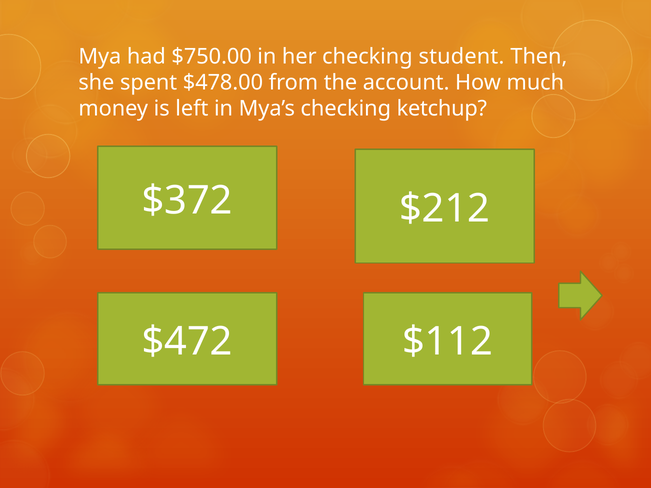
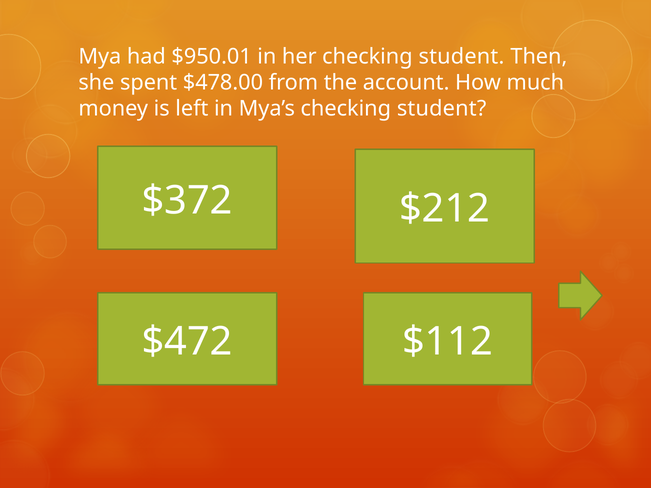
$750.00: $750.00 -> $950.01
Mya’s checking ketchup: ketchup -> student
